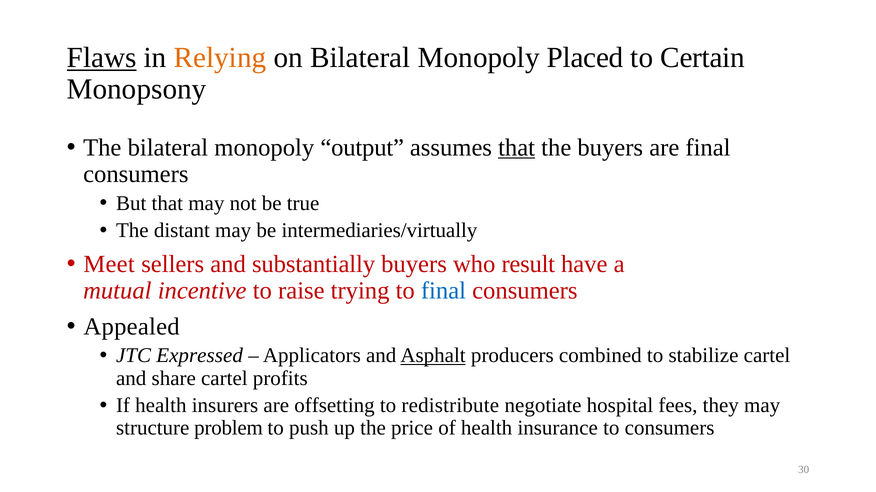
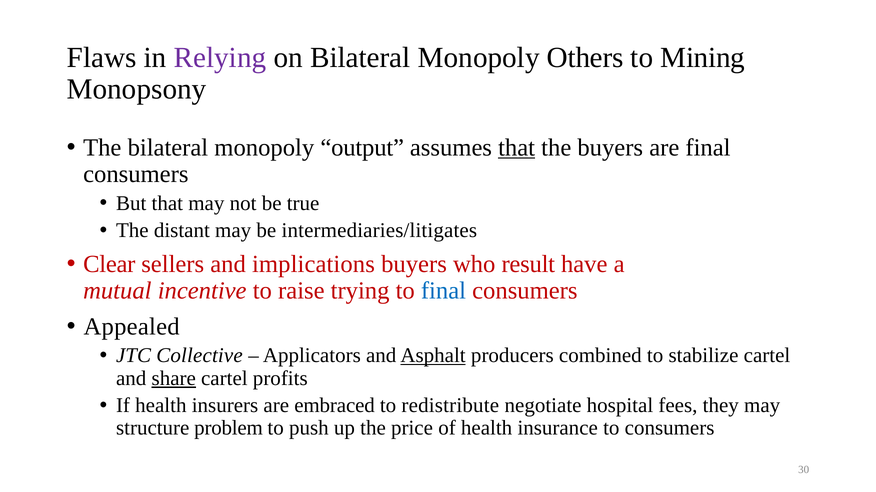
Flaws underline: present -> none
Relying colour: orange -> purple
Placed: Placed -> Others
Certain: Certain -> Mining
intermediaries/virtually: intermediaries/virtually -> intermediaries/litigates
Meet: Meet -> Clear
substantially: substantially -> implications
Expressed: Expressed -> Collective
share underline: none -> present
offsetting: offsetting -> embraced
